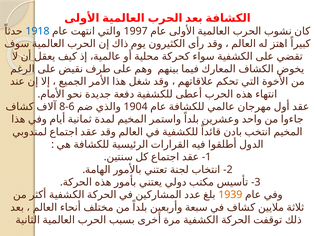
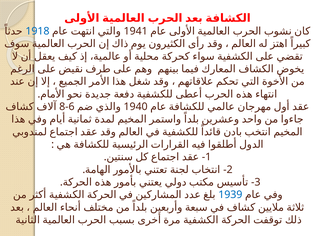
1997: 1997 -> 1941
1904: 1904 -> 1940
1939 colour: orange -> blue
